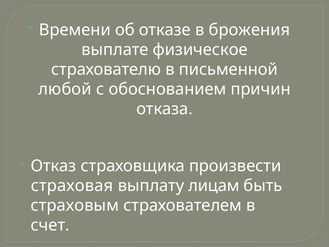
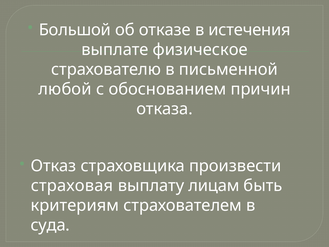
Времени: Времени -> Большой
брожения: брожения -> истечения
страховым: страховым -> критериям
счет: счет -> суда
